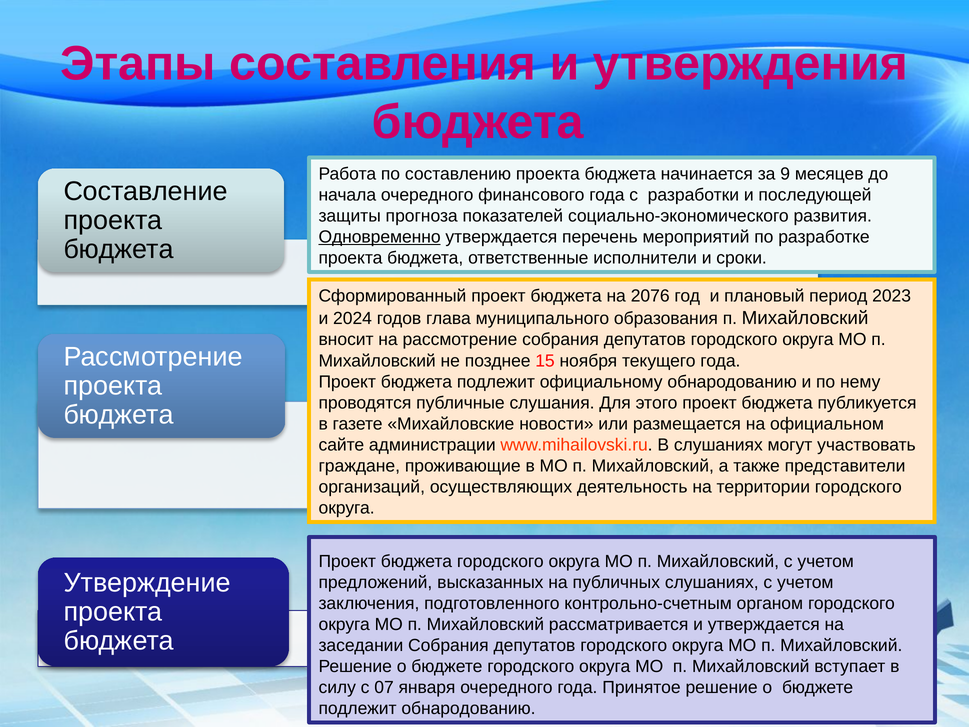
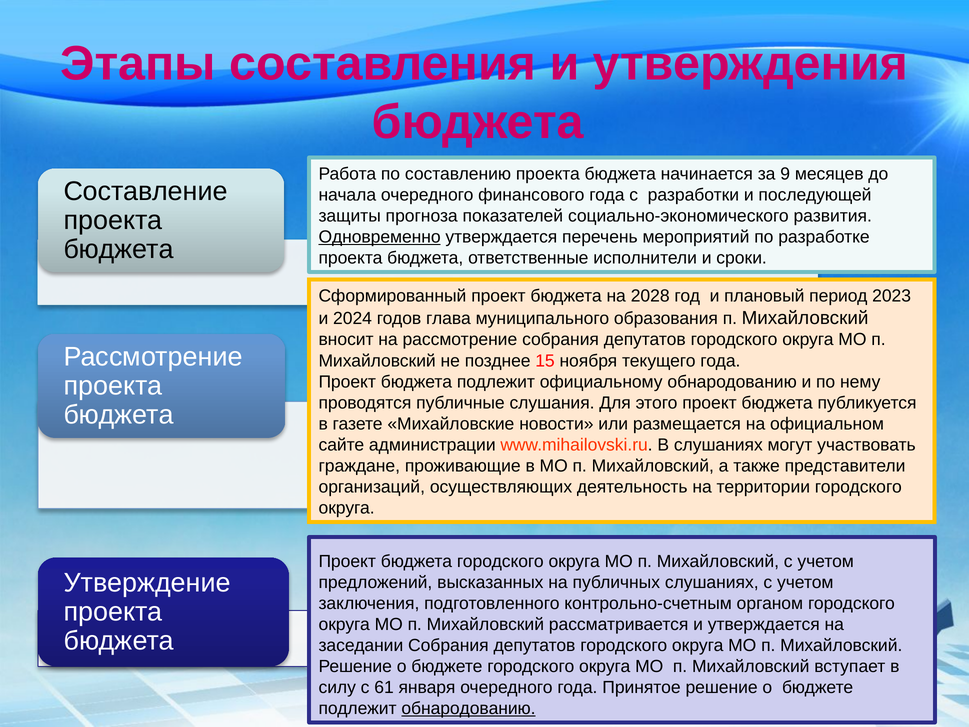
2076: 2076 -> 2028
07: 07 -> 61
обнародованию at (468, 708) underline: none -> present
